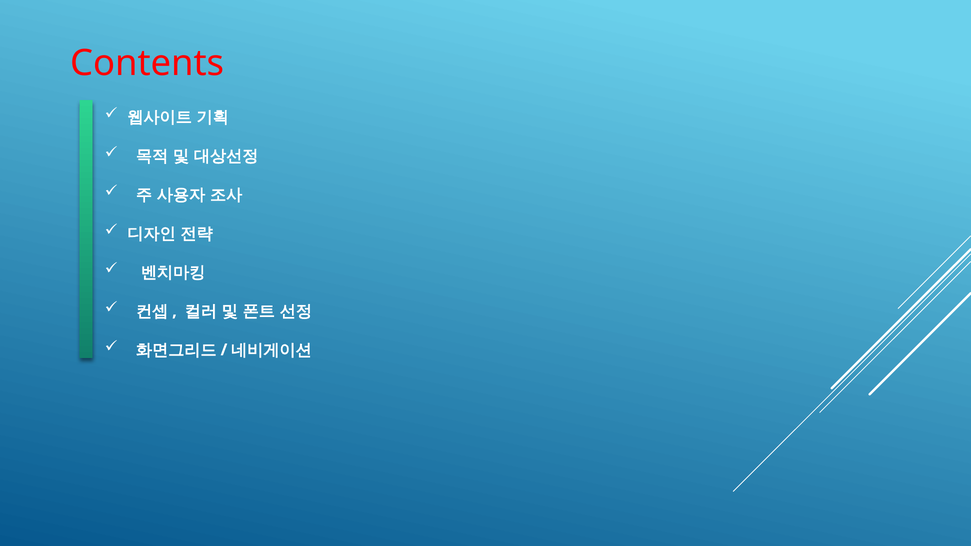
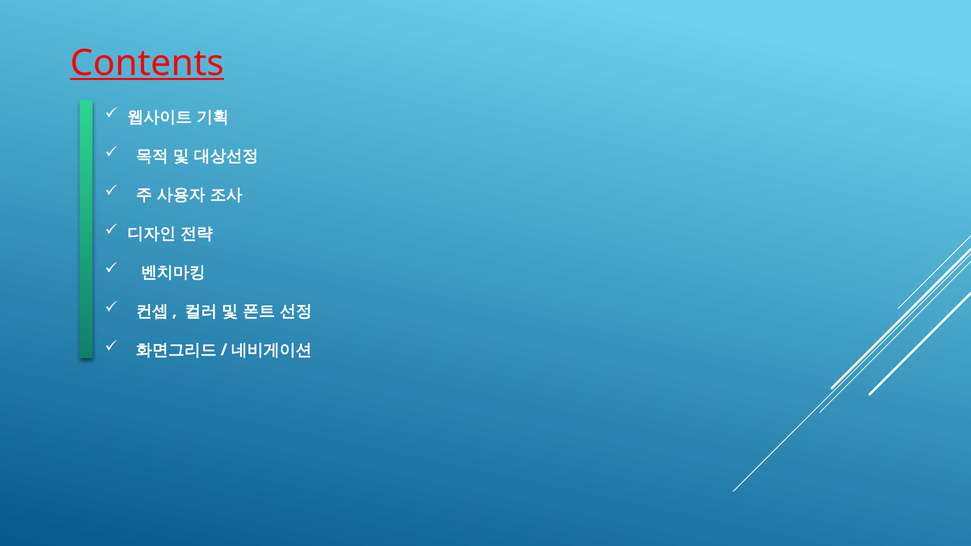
Contents underline: none -> present
